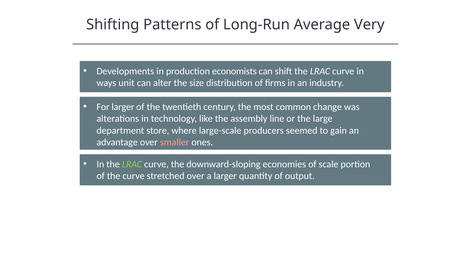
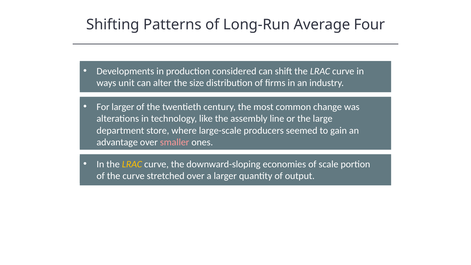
Very: Very -> Four
economists: economists -> considered
LRAC at (132, 164) colour: light green -> yellow
